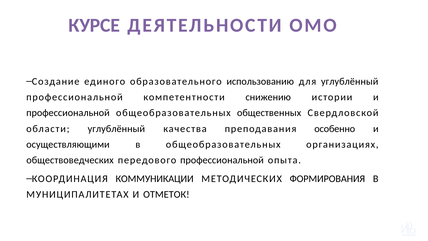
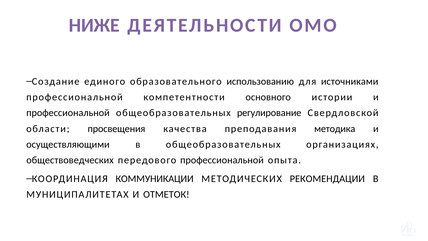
КУРСЕ: КУРСЕ -> НИЖЕ
для углублённый: углублённый -> источниками
снижению: снижению -> основного
общественных: общественных -> регулирование
области углублённый: углублённый -> просвещения
особенно: особенно -> методика
ФОРМИРОВАНИЯ: ФОРМИРОВАНИЯ -> РЕКОМЕНДАЦИИ
